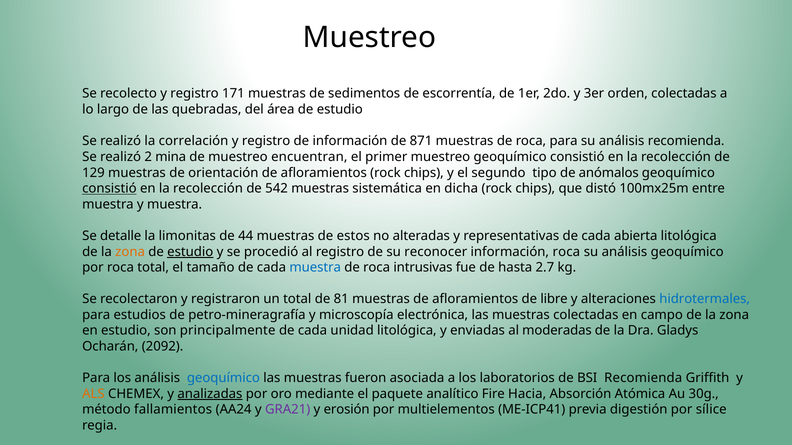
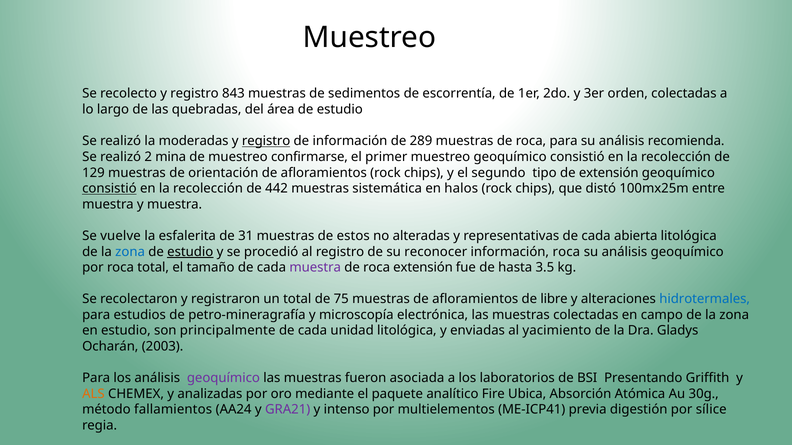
171: 171 -> 843
correlación: correlación -> moderadas
registro at (266, 141) underline: none -> present
871: 871 -> 289
encuentran: encuentran -> confirmarse
de anómalos: anómalos -> extensión
542: 542 -> 442
dicha: dicha -> halos
detalle: detalle -> vuelve
limonitas: limonitas -> esfalerita
44: 44 -> 31
zona at (130, 252) colour: orange -> blue
muestra at (315, 268) colour: blue -> purple
roca intrusivas: intrusivas -> extensión
2.7: 2.7 -> 3.5
81: 81 -> 75
moderadas: moderadas -> yacimiento
2092: 2092 -> 2003
geoquímico at (223, 378) colour: blue -> purple
BSI Recomienda: Recomienda -> Presentando
analizadas underline: present -> none
Hacia: Hacia -> Ubica
erosión: erosión -> intenso
